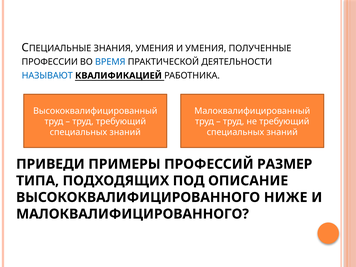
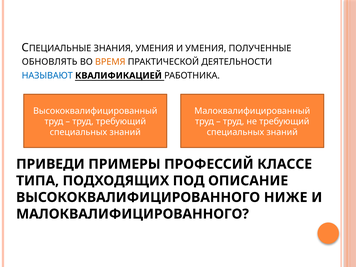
ПРОФЕССИИ: ПРОФЕССИИ -> ОБНОВЛЯТЬ
ВРЕМЯ colour: blue -> orange
РАЗМЕР: РАЗМЕР -> КЛАССЕ
